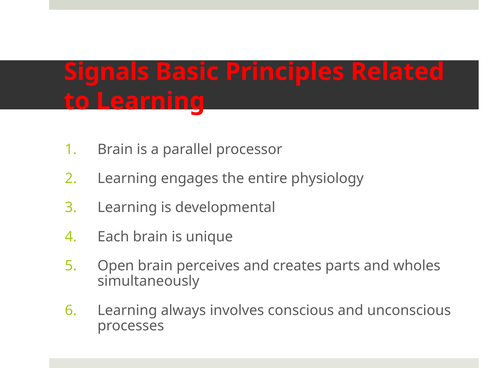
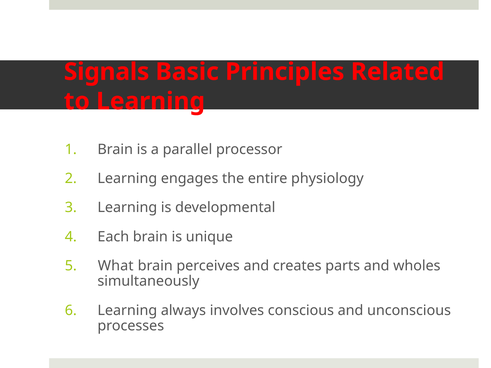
Open: Open -> What
